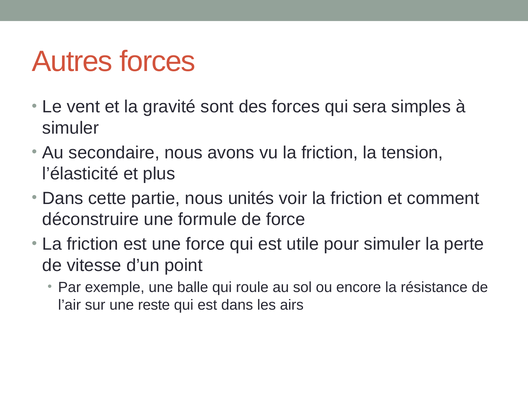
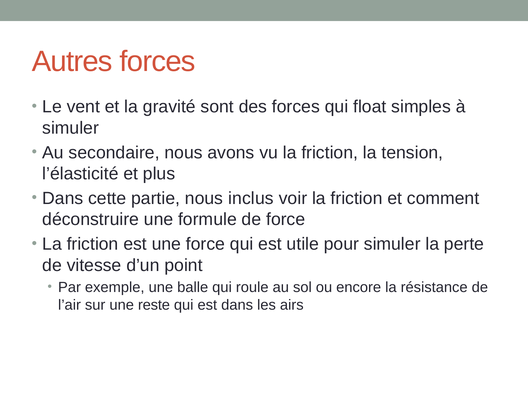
sera: sera -> float
unités: unités -> inclus
